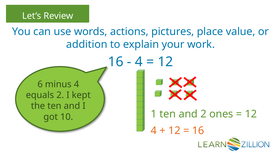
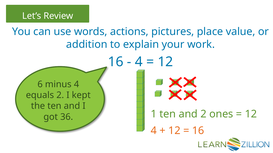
10: 10 -> 36
